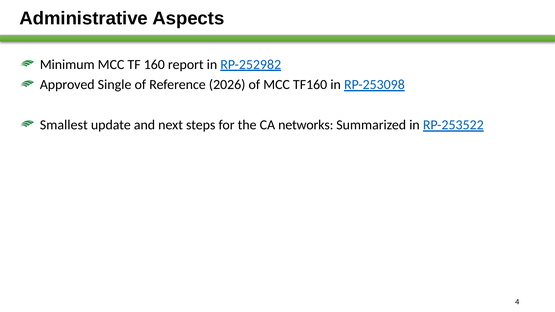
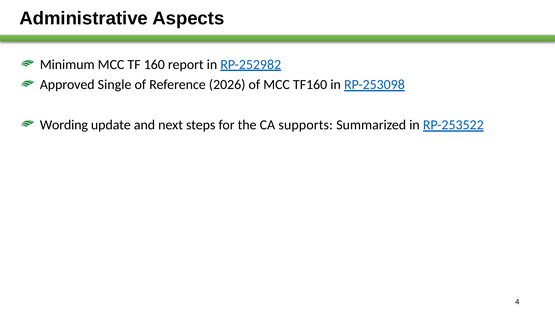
Smallest: Smallest -> Wording
networks: networks -> supports
